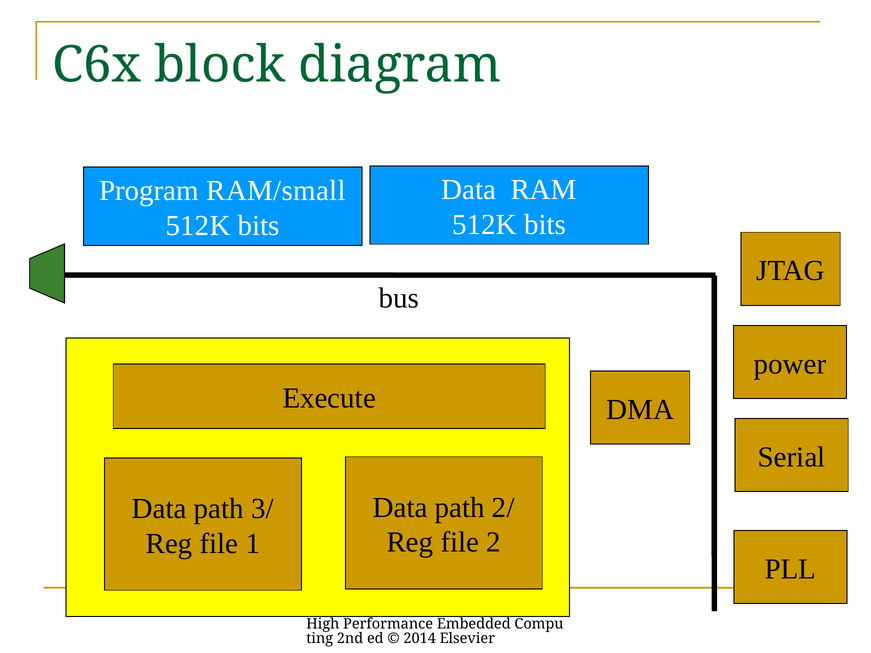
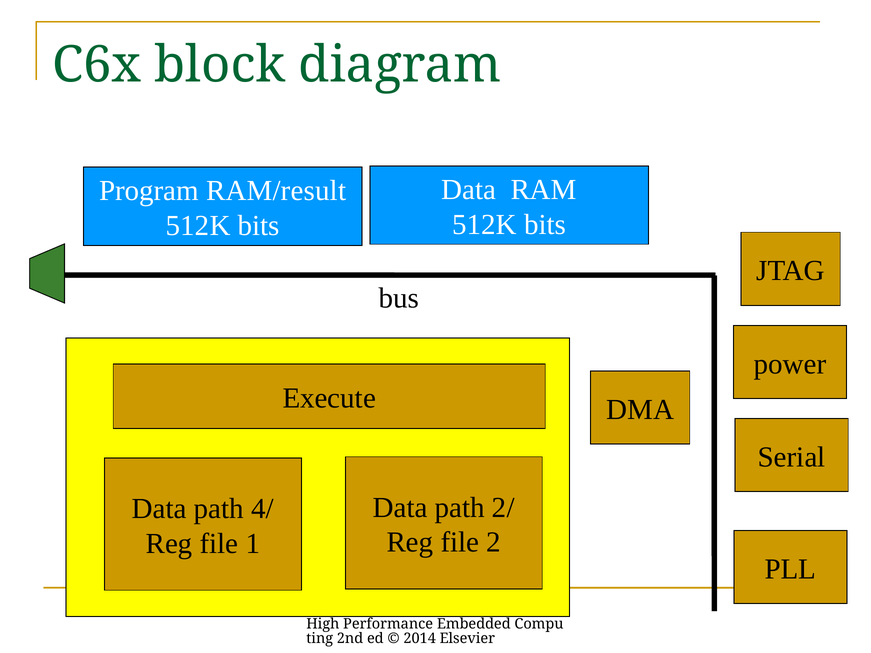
RAM/small: RAM/small -> RAM/result
3/: 3/ -> 4/
